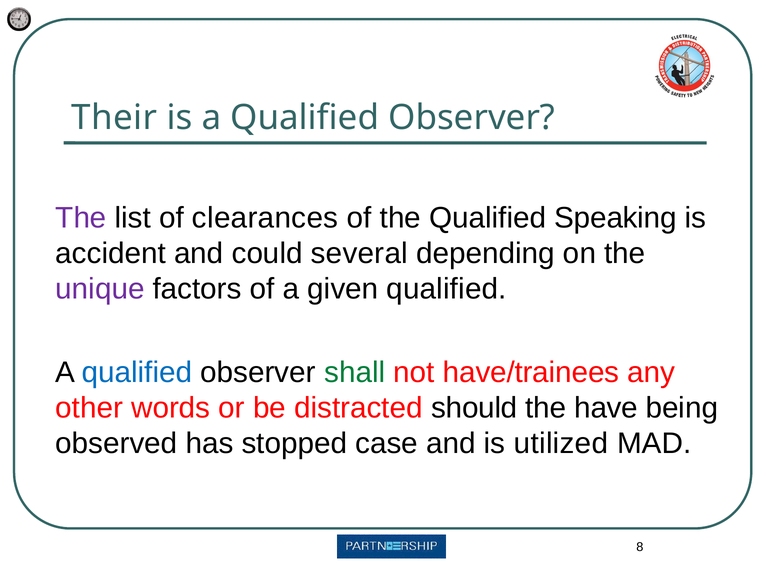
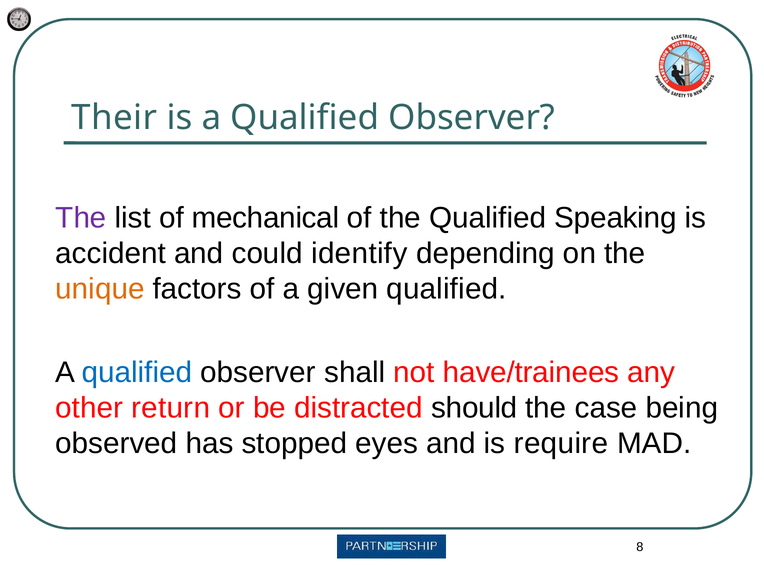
clearances: clearances -> mechanical
several: several -> identify
unique colour: purple -> orange
shall colour: green -> black
words: words -> return
have: have -> case
case: case -> eyes
utilized: utilized -> require
